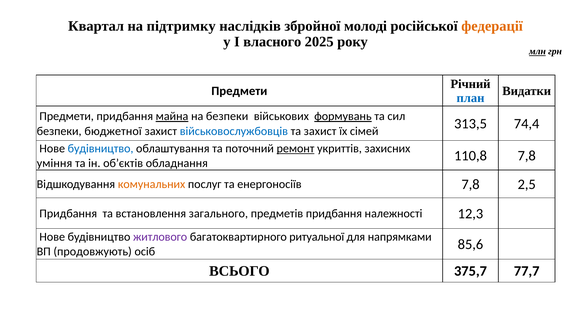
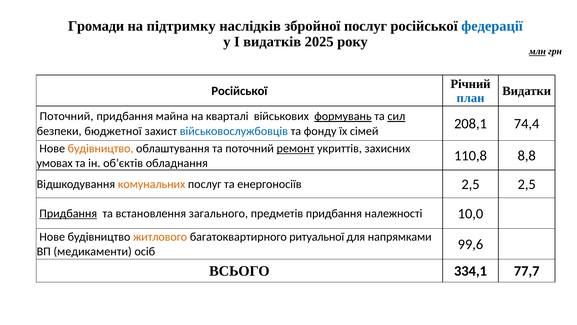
Квартал: Квартал -> Громади
збройної молоді: молоді -> послуг
федерації colour: orange -> blue
власного: власного -> видатків
Предмети at (239, 91): Предмети -> Російської
Предмети at (67, 116): Предмети -> Поточний
майна underline: present -> none
на безпеки: безпеки -> кварталі
сил underline: none -> present
та захист: захист -> фонду
313,5: 313,5 -> 208,1
будівництво at (101, 148) colour: blue -> orange
110,8 7,8: 7,8 -> 8,8
уміння: уміння -> умовах
енергоносіїв 7,8: 7,8 -> 2,5
Придбання at (68, 213) underline: none -> present
12,3: 12,3 -> 10,0
житлового colour: purple -> orange
продовжують: продовжують -> медикаменти
85,6: 85,6 -> 99,6
375,7: 375,7 -> 334,1
